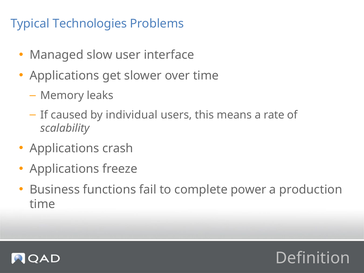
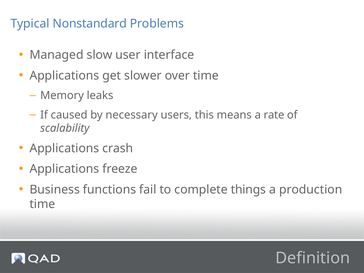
Technologies: Technologies -> Nonstandard
individual: individual -> necessary
power: power -> things
